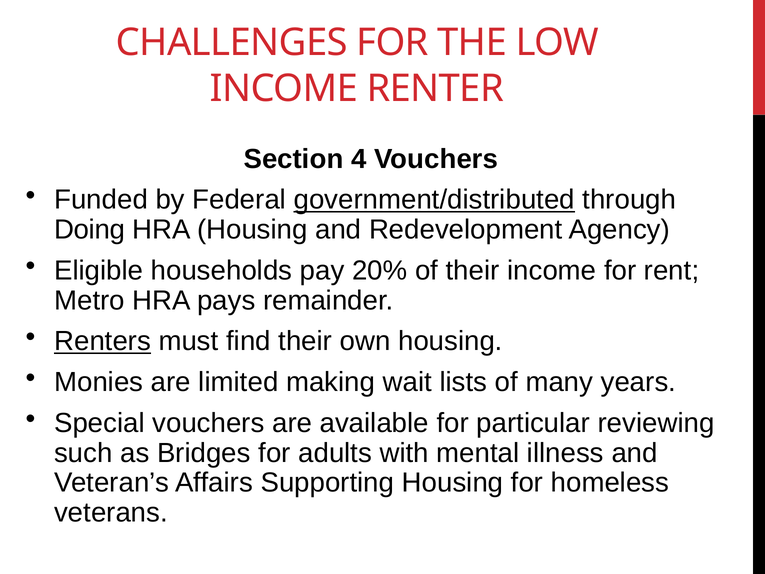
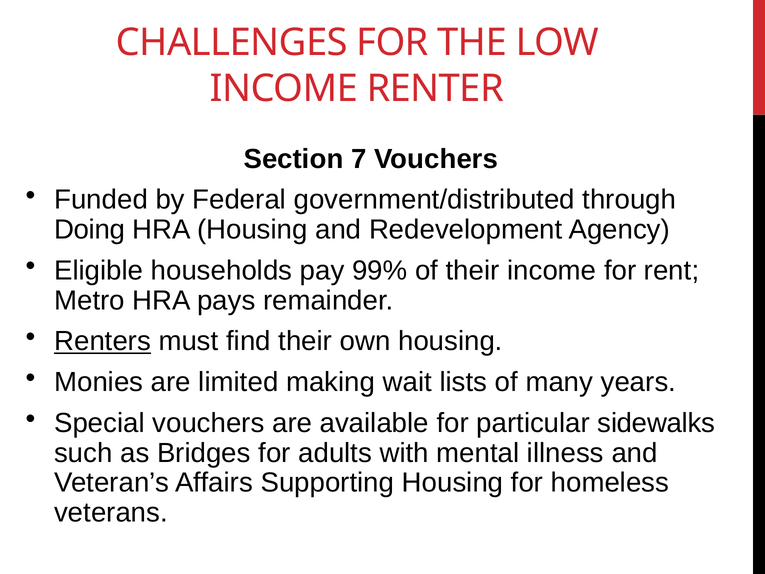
4: 4 -> 7
government/distributed underline: present -> none
20%: 20% -> 99%
reviewing: reviewing -> sidewalks
